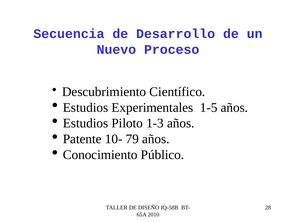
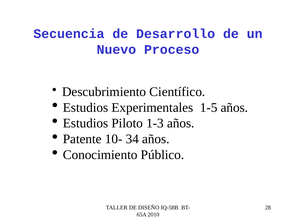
79: 79 -> 34
